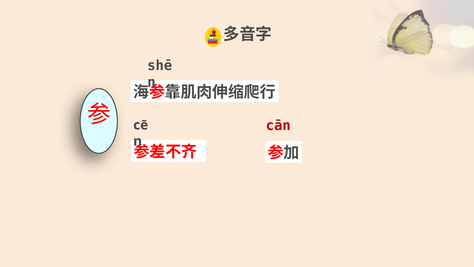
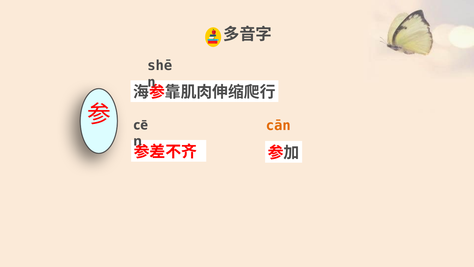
cān colour: red -> orange
